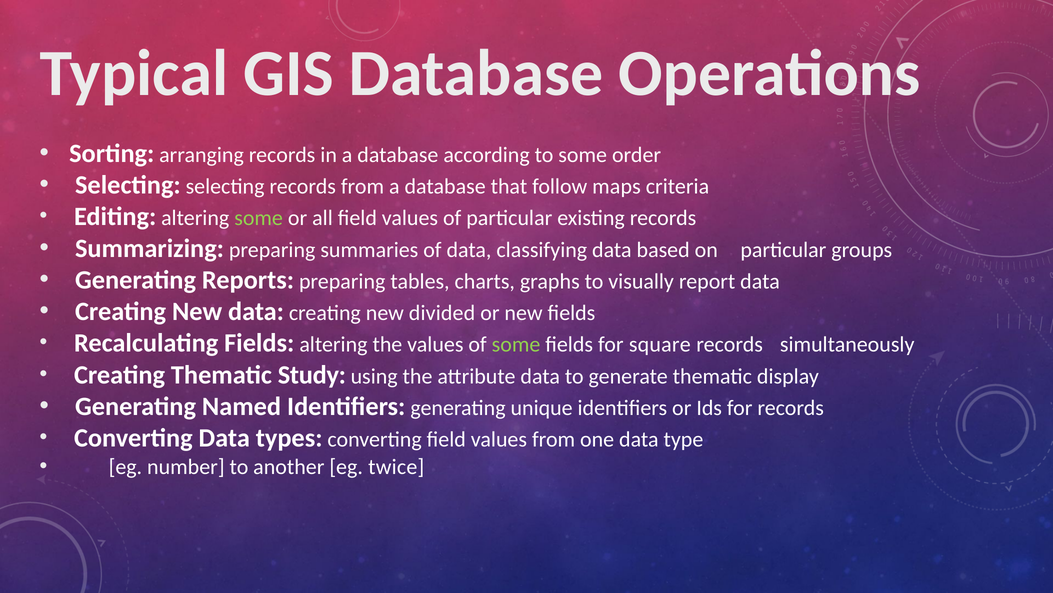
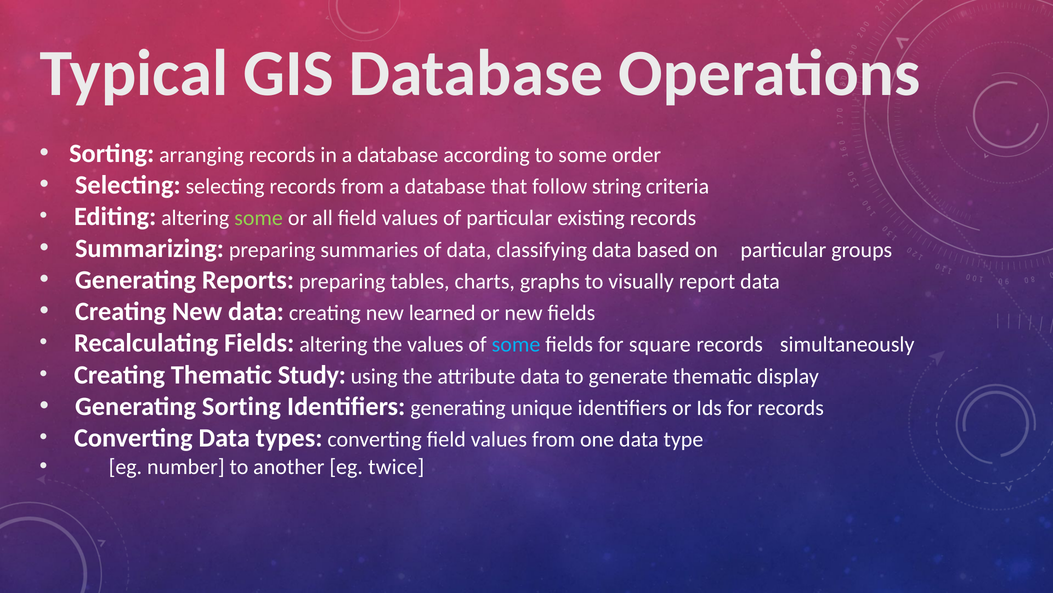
maps: maps -> string
divided: divided -> learned
some at (516, 344) colour: light green -> light blue
Generating Named: Named -> Sorting
